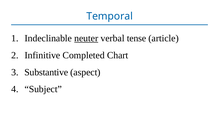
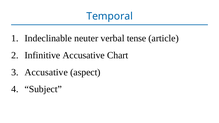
neuter underline: present -> none
Infinitive Completed: Completed -> Accusative
Substantive at (46, 72): Substantive -> Accusative
